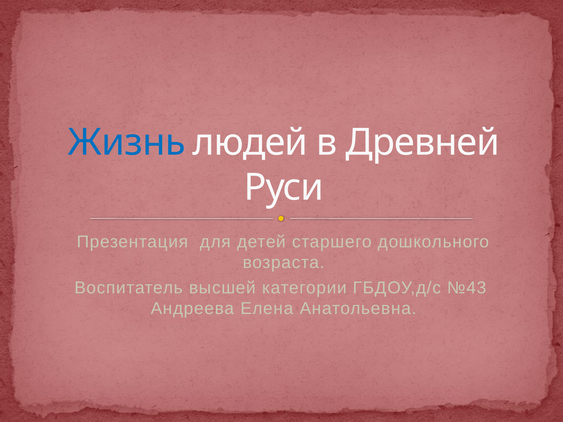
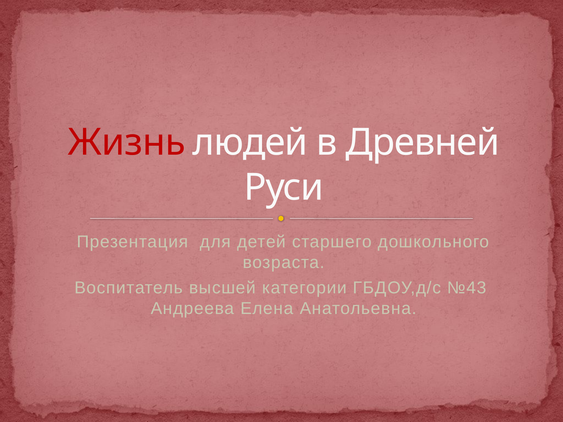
Жизнь colour: blue -> red
